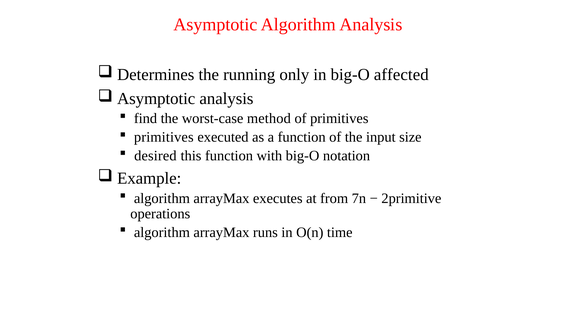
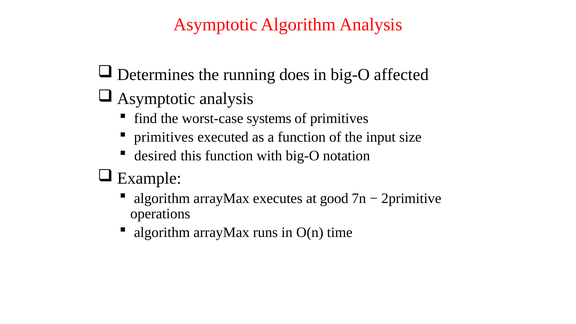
only: only -> does
method: method -> systems
from: from -> good
